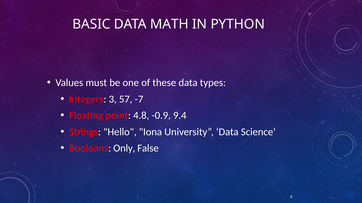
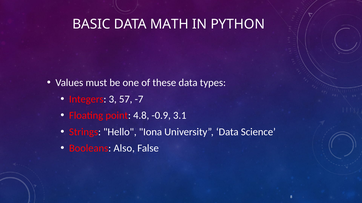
9.4: 9.4 -> 3.1
Only: Only -> Also
